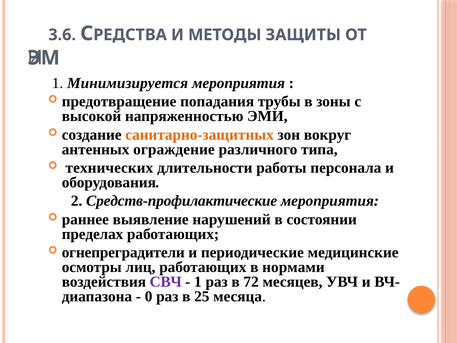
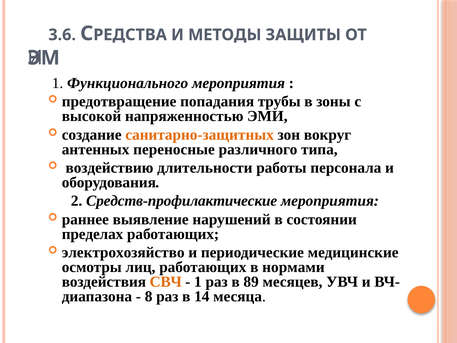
Минимизируется: Минимизируется -> Функционального
ограждение: ограждение -> переносные
технических: технических -> воздействию
огнепреградители: огнепреградители -> электрохозяйство
СВЧ colour: purple -> orange
72: 72 -> 89
0: 0 -> 8
25: 25 -> 14
